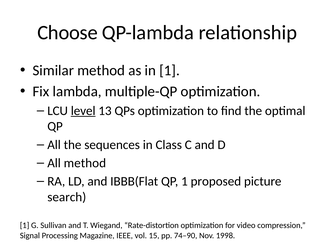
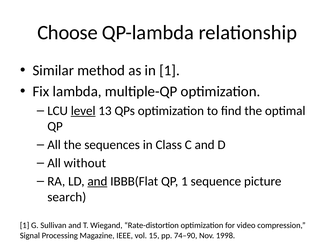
All method: method -> without
and at (97, 181) underline: none -> present
proposed: proposed -> sequence
